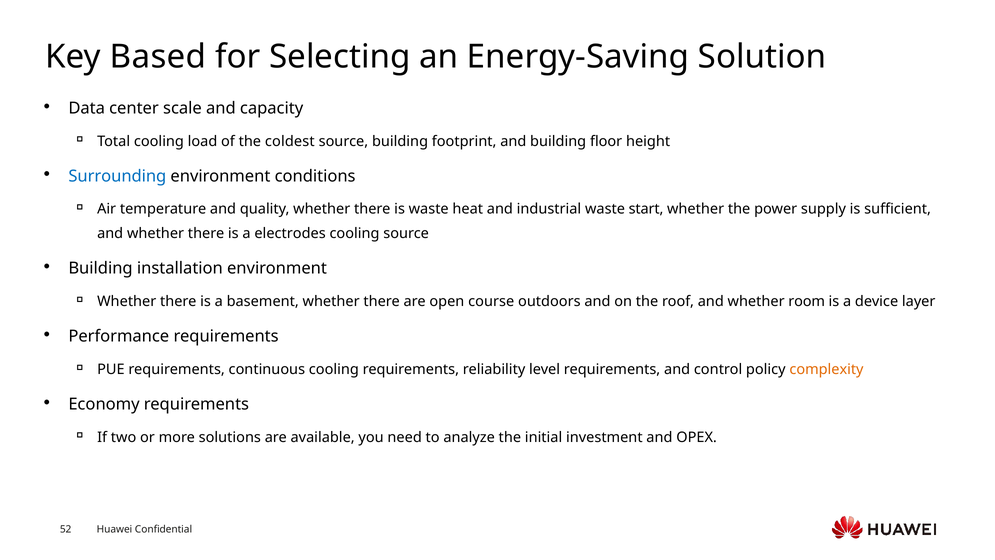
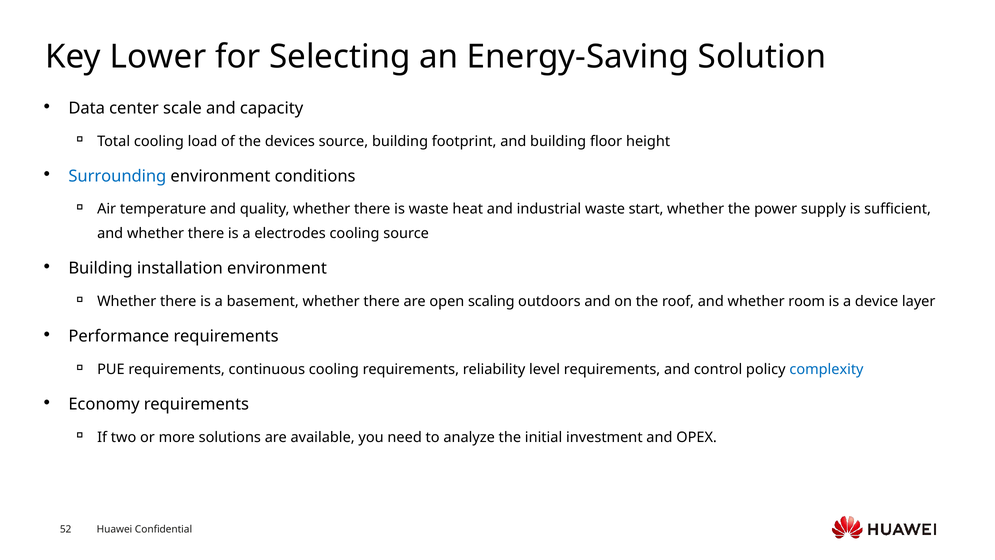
Based: Based -> Lower
coldest: coldest -> devices
course: course -> scaling
complexity colour: orange -> blue
